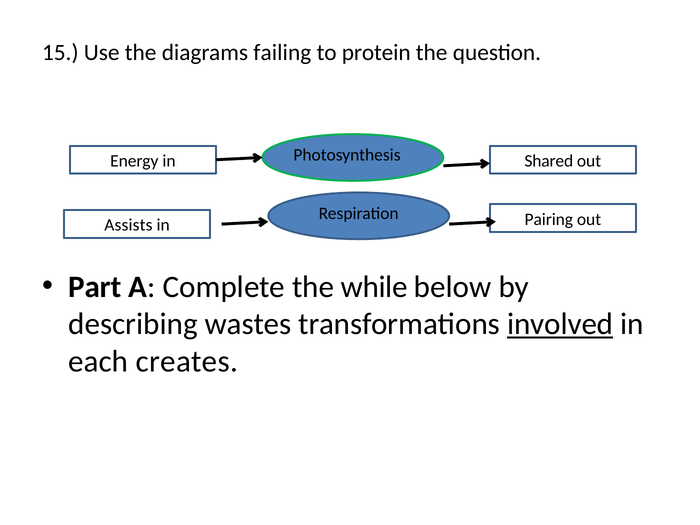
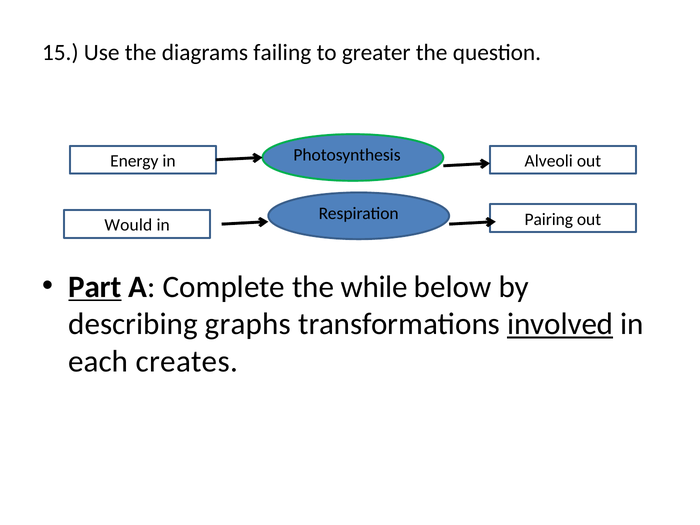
protein: protein -> greater
Shared: Shared -> Alveoli
Assists: Assists -> Would
Part underline: none -> present
wastes: wastes -> graphs
